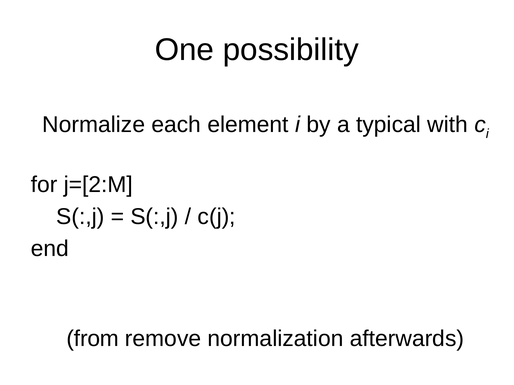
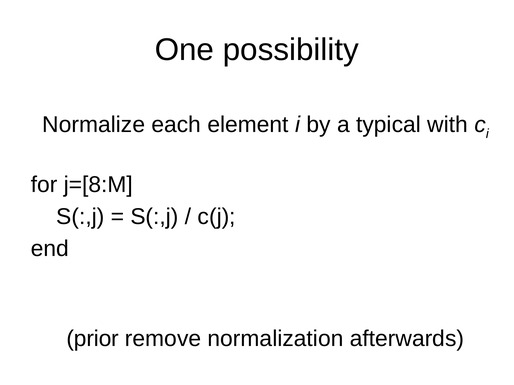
j=[2:M: j=[2:M -> j=[8:M
from: from -> prior
